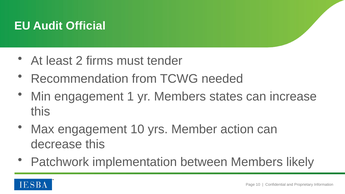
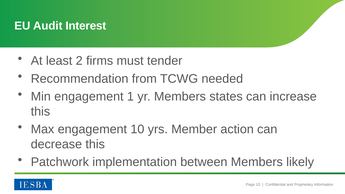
Official: Official -> Interest
